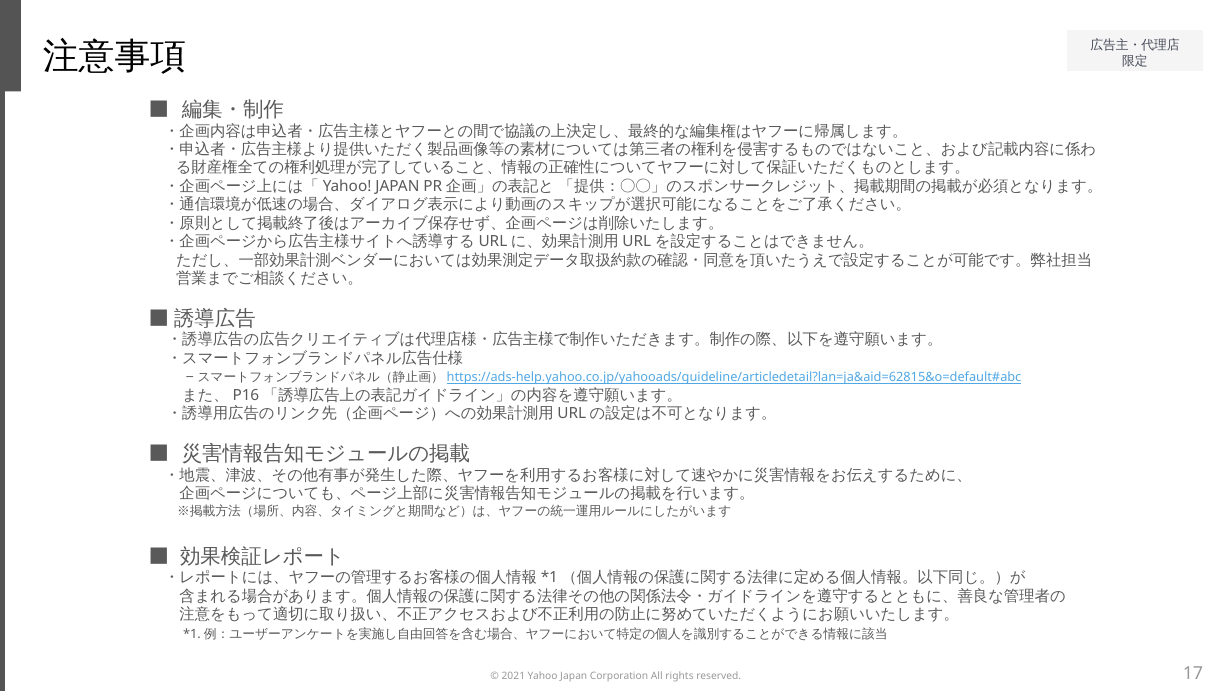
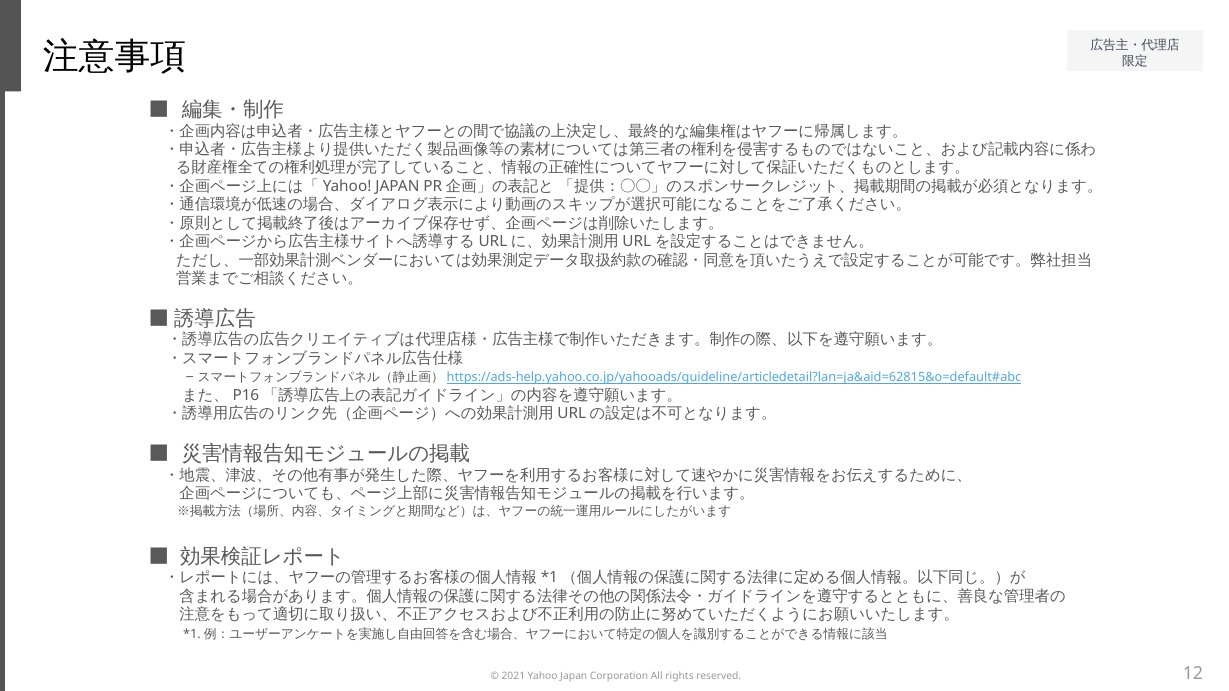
17: 17 -> 12
